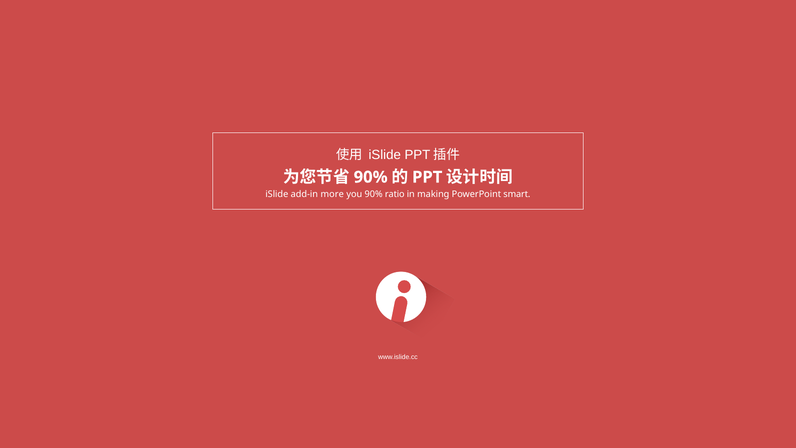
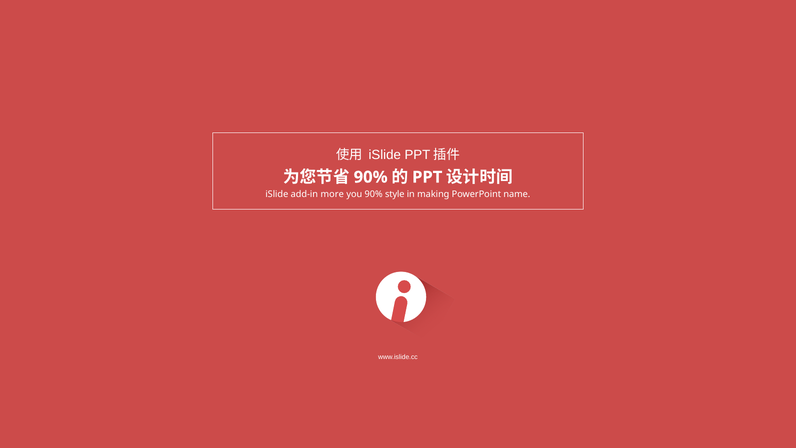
ratio: ratio -> style
smart: smart -> name
